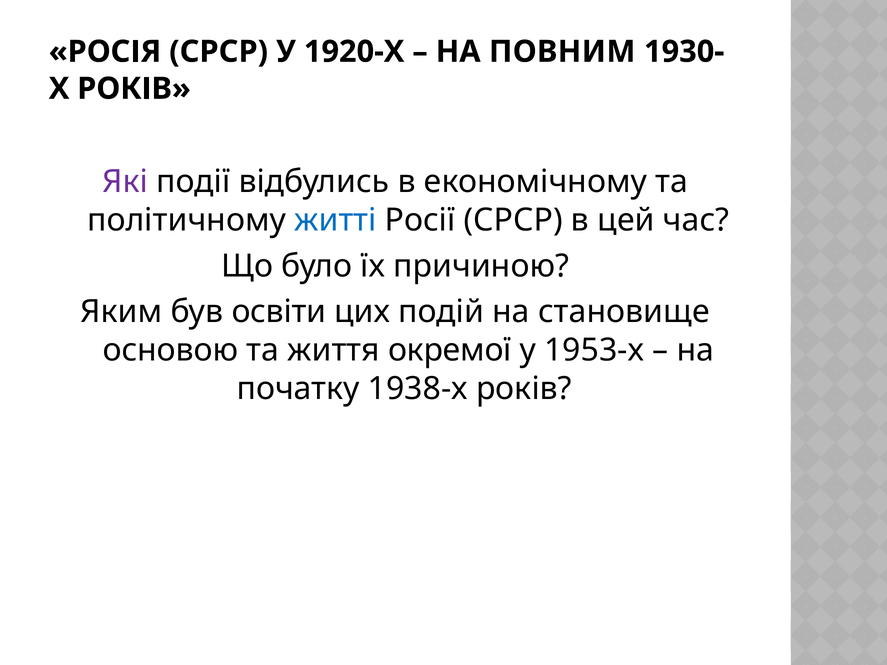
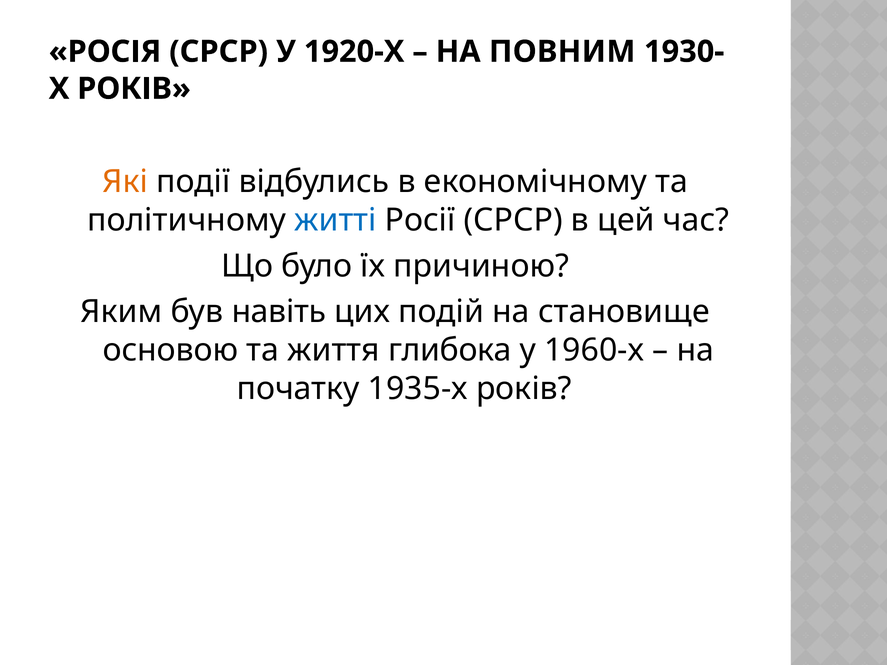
Які colour: purple -> orange
освіти: освіти -> навіть
окремої: окремої -> глибока
1953-х: 1953-х -> 1960-х
1938-х: 1938-х -> 1935-х
